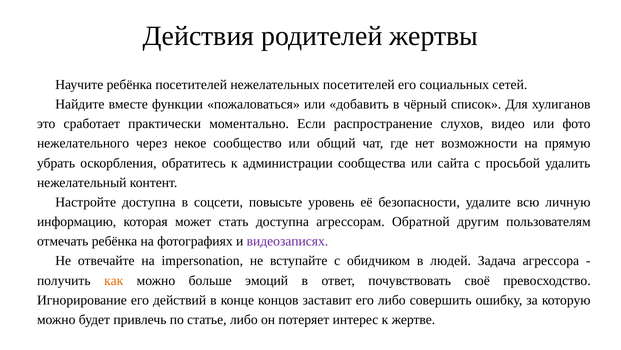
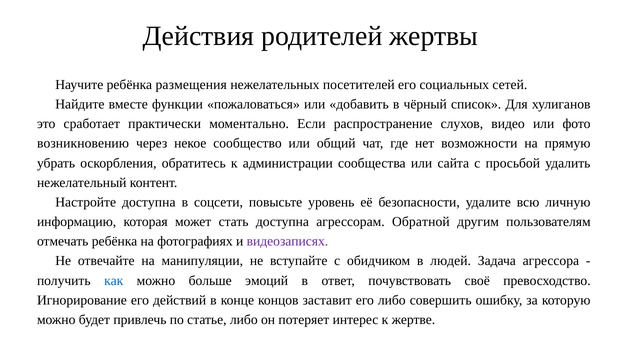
ребёнка посетителей: посетителей -> размещения
нежелательного: нежелательного -> возникновению
impersonation: impersonation -> манипуляции
как colour: orange -> blue
